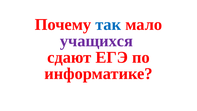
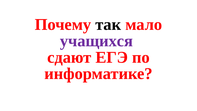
так colour: blue -> black
